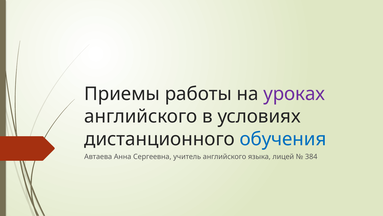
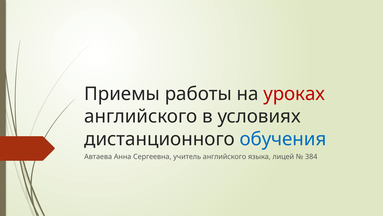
уроках colour: purple -> red
